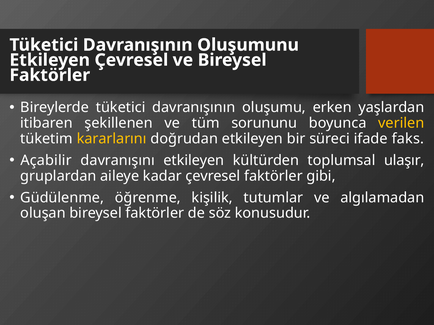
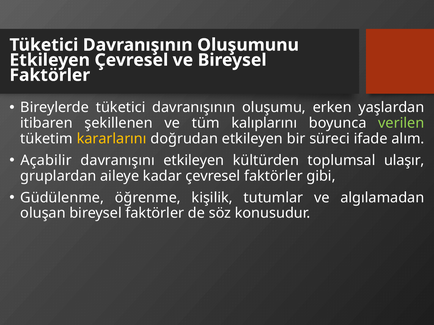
sorununu: sorununu -> kalıplarını
verilen colour: yellow -> light green
faks: faks -> alım
